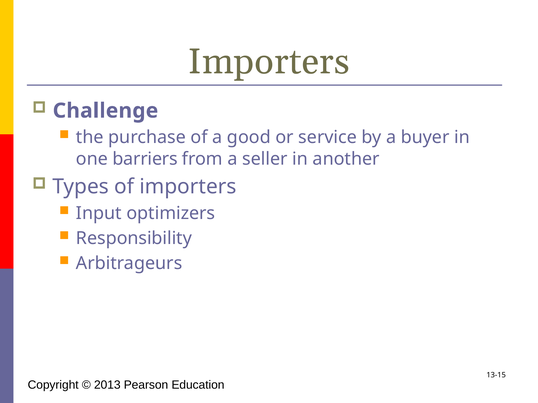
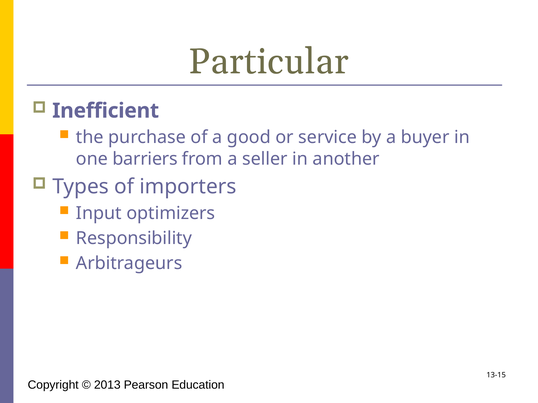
Importers at (269, 62): Importers -> Particular
Challenge: Challenge -> Inefficient
